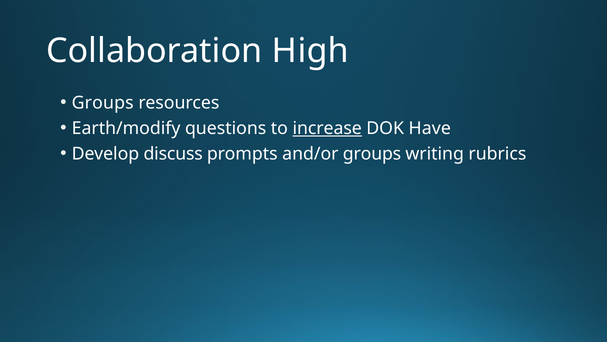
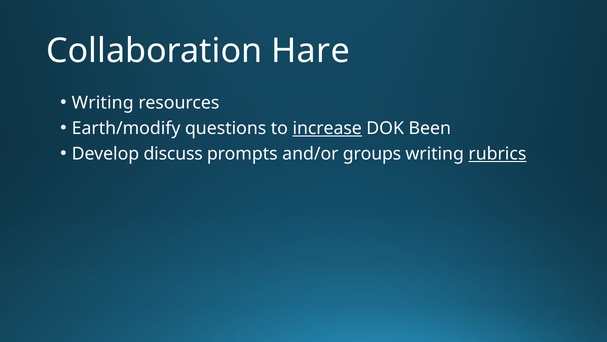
High: High -> Hare
Groups at (103, 103): Groups -> Writing
Have: Have -> Been
rubrics underline: none -> present
